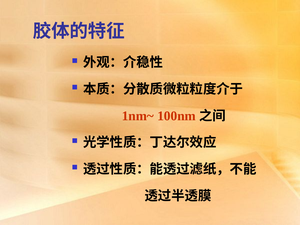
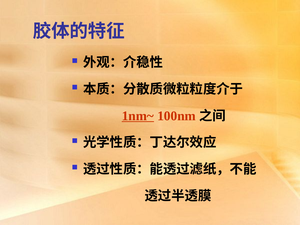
1nm~ underline: none -> present
